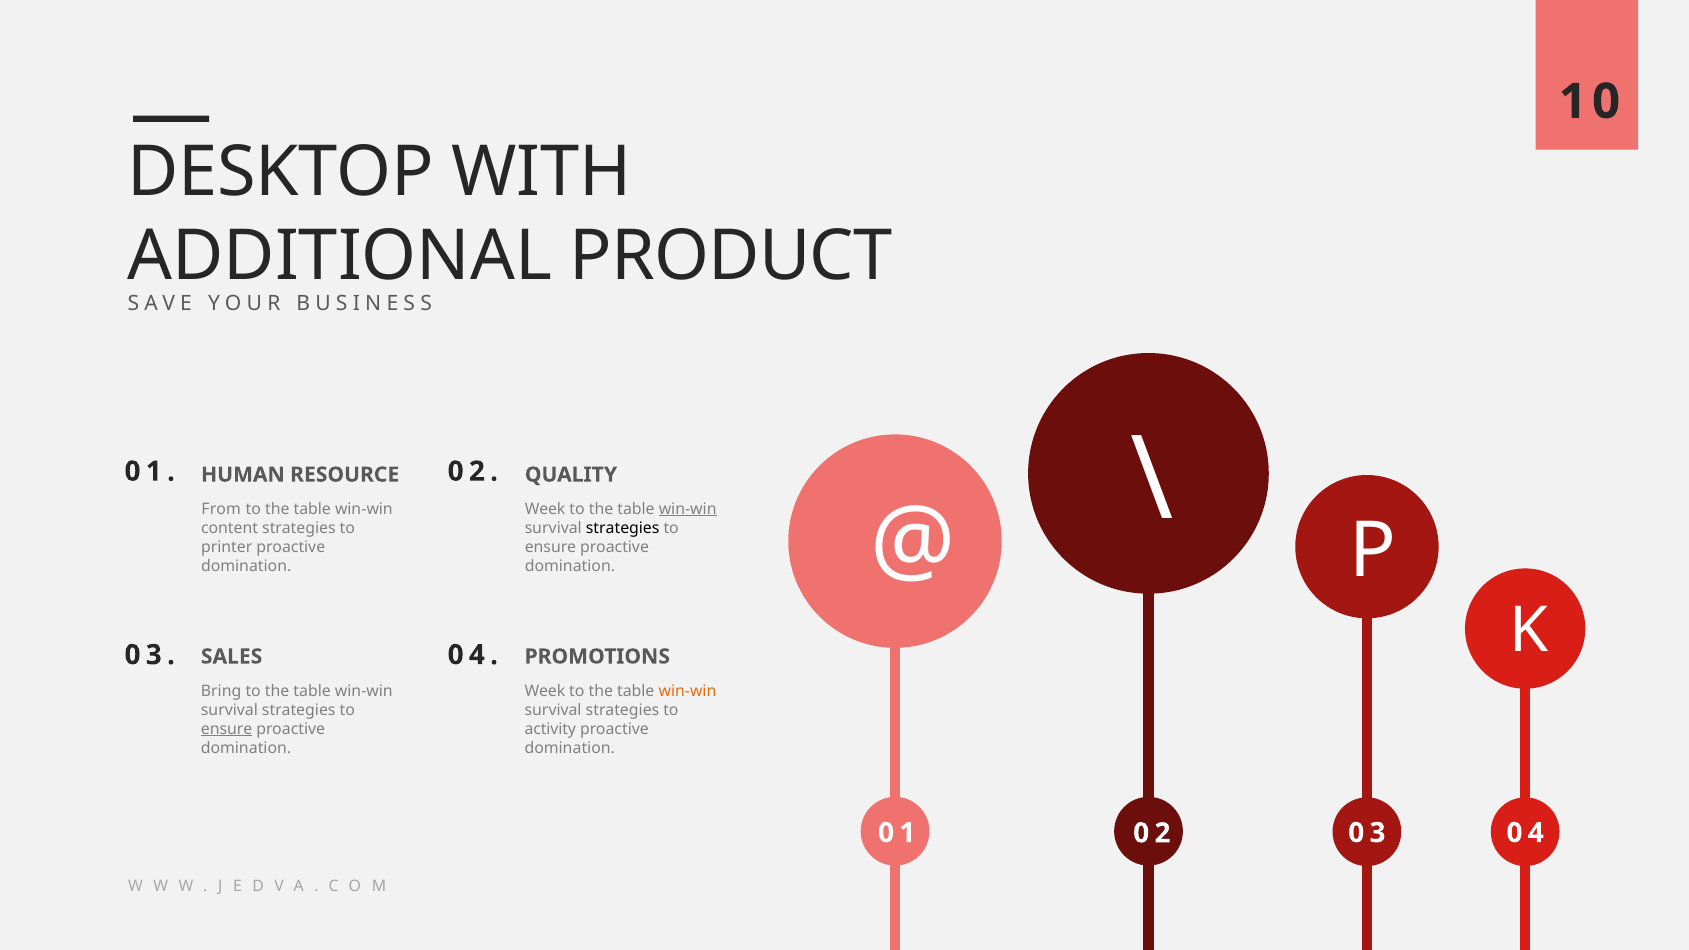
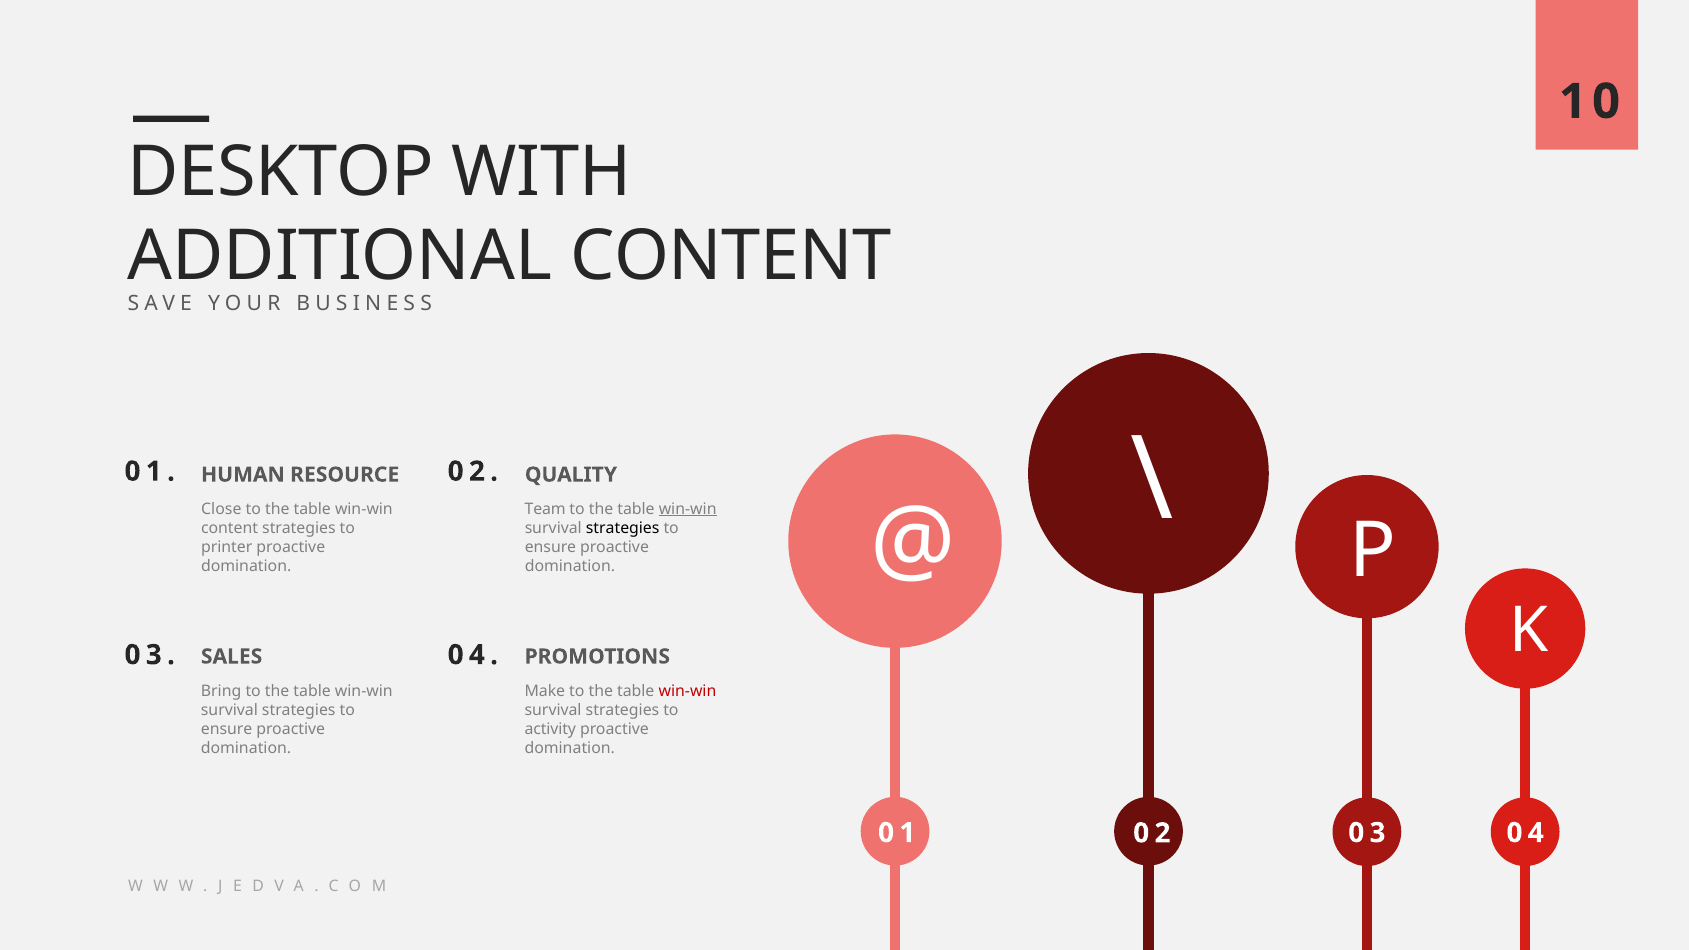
PRODUCT at (731, 257): PRODUCT -> CONTENT
From: From -> Close
Week at (545, 509): Week -> Team
Week at (545, 691): Week -> Make
win-win at (687, 691) colour: orange -> red
ensure at (227, 729) underline: present -> none
